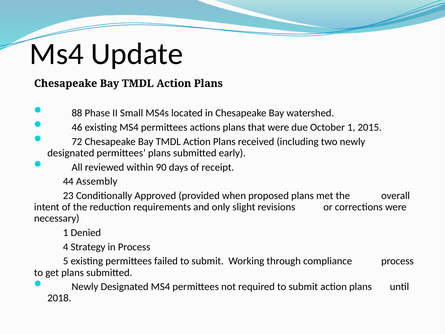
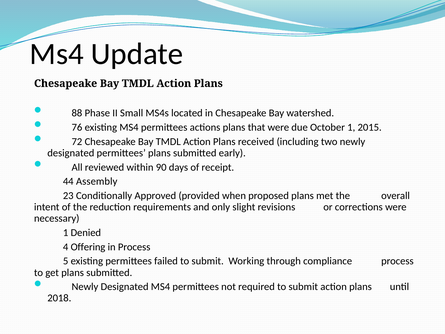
46: 46 -> 76
Strategy: Strategy -> Offering
